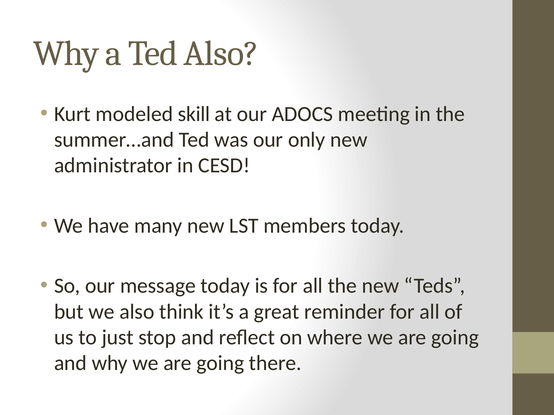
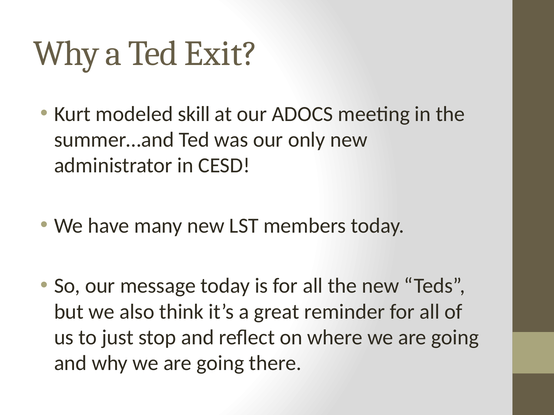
Ted Also: Also -> Exit
